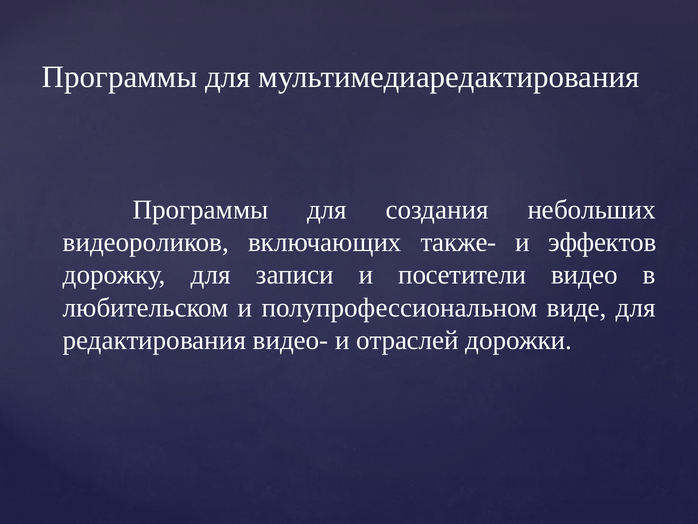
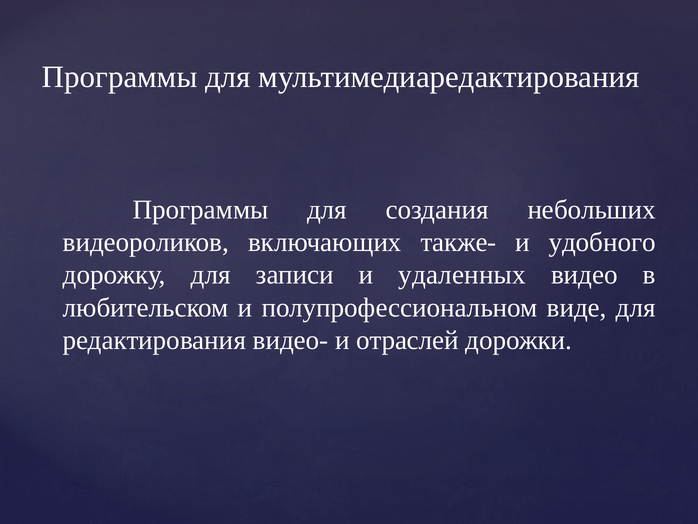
эффектов: эффектов -> удобного
посетители: посетители -> удаленных
